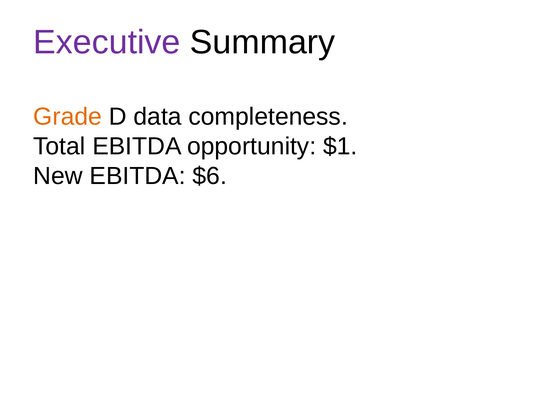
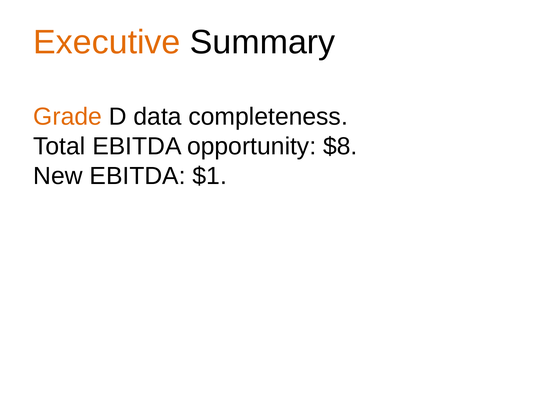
Executive colour: purple -> orange
$1: $1 -> $8
$6: $6 -> $1
